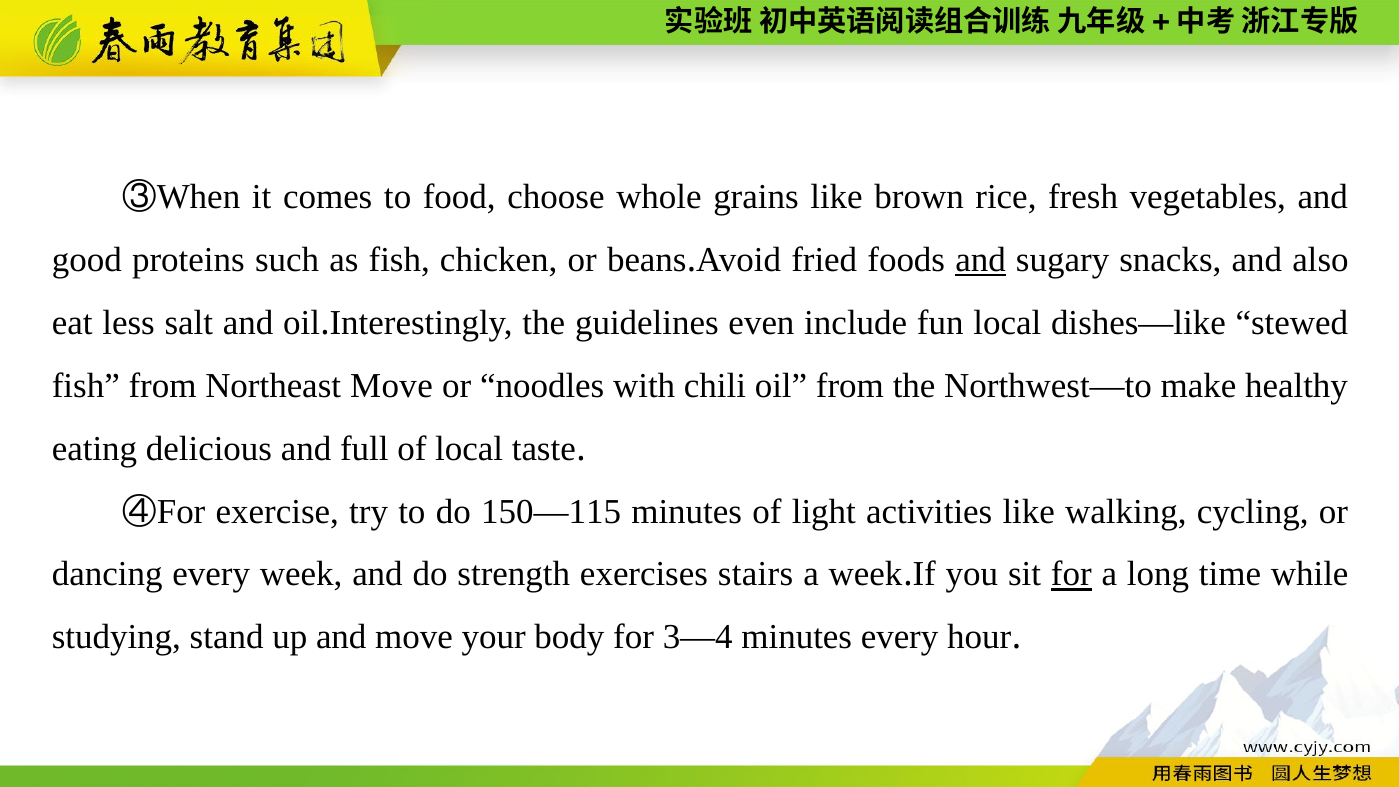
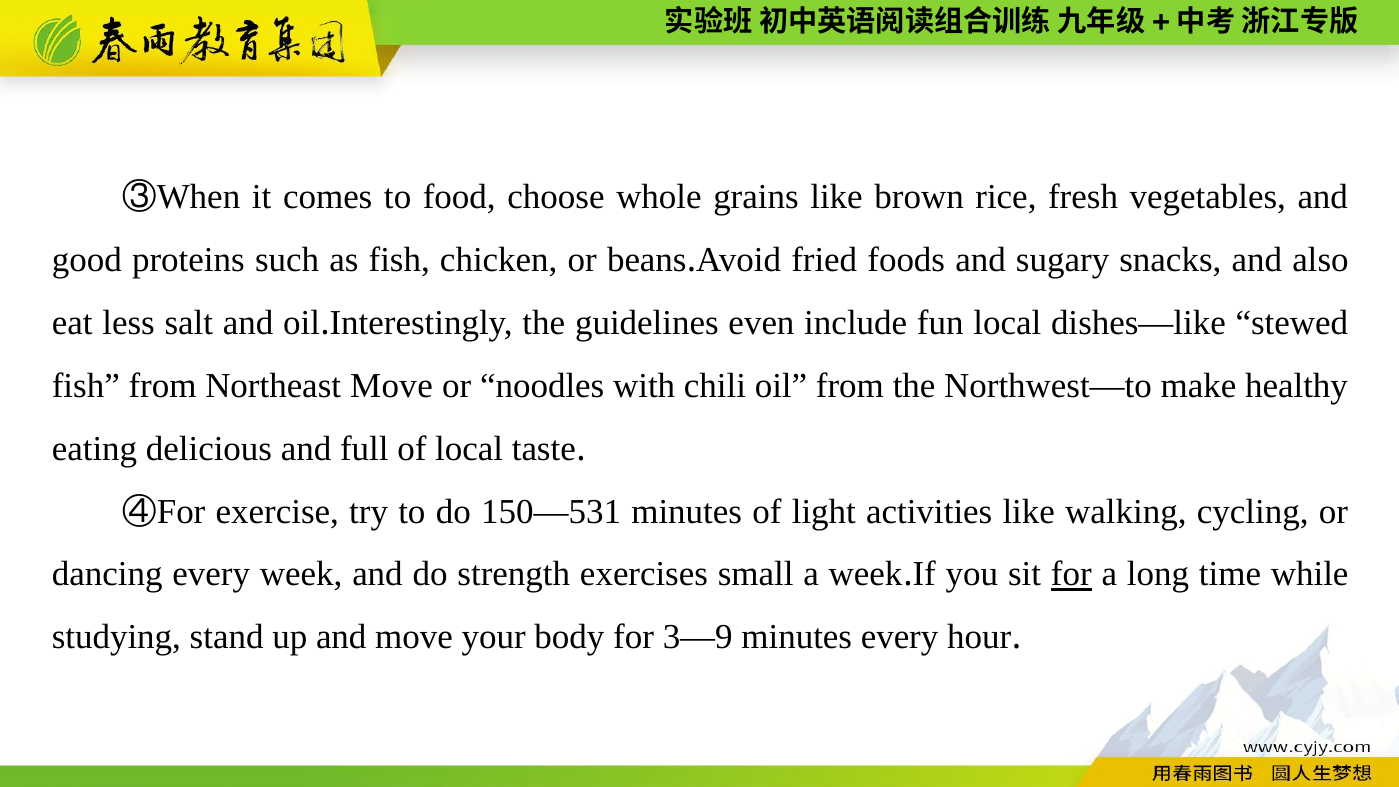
and at (981, 260) underline: present -> none
150—115: 150—115 -> 150—531
stairs: stairs -> small
3—4: 3—4 -> 3—9
